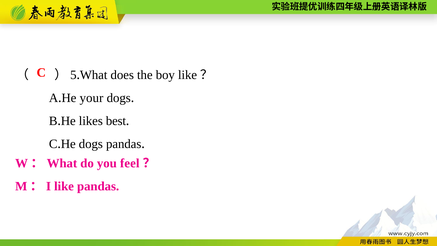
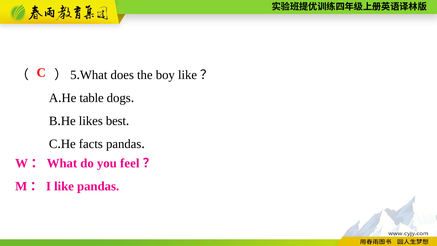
your: your -> table
dogs at (91, 144): dogs -> facts
